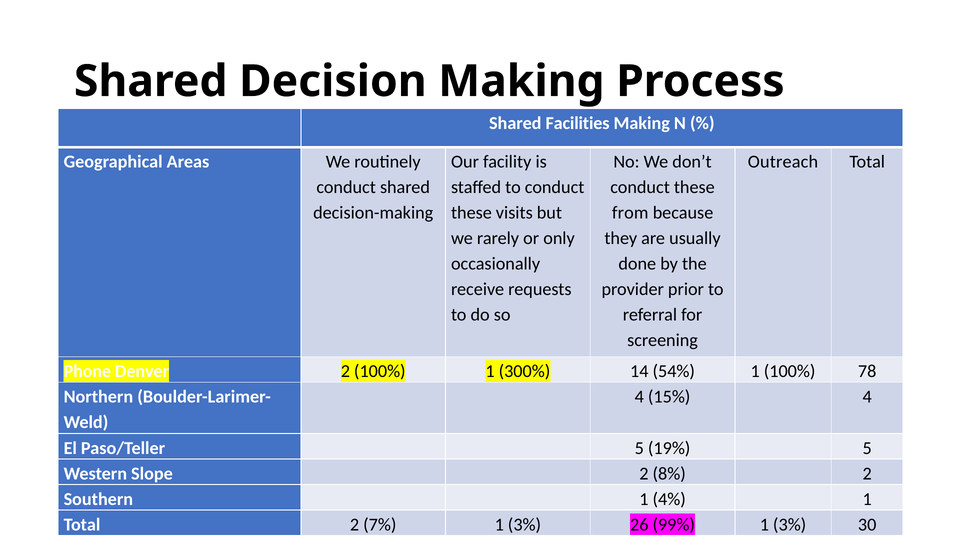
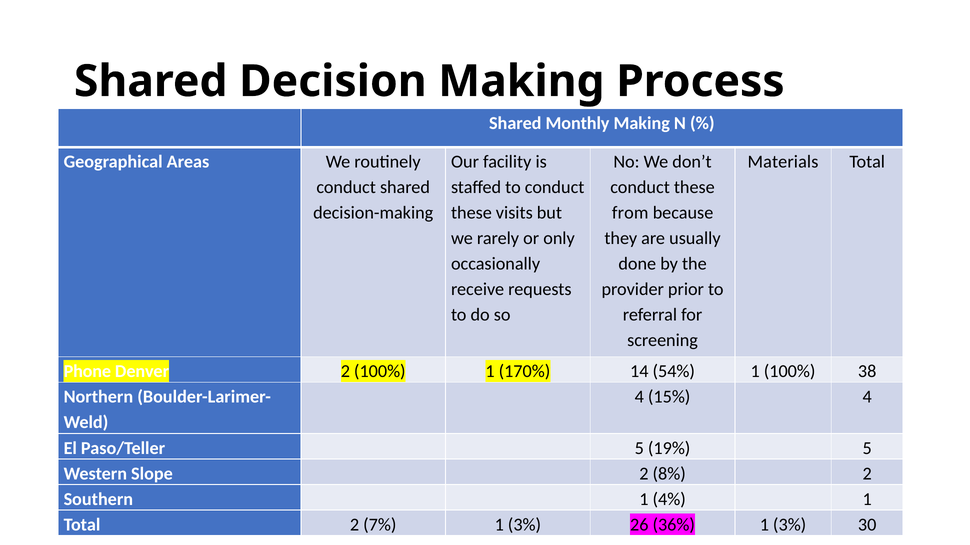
Facilities: Facilities -> Monthly
Outreach: Outreach -> Materials
300%: 300% -> 170%
78: 78 -> 38
99%: 99% -> 36%
